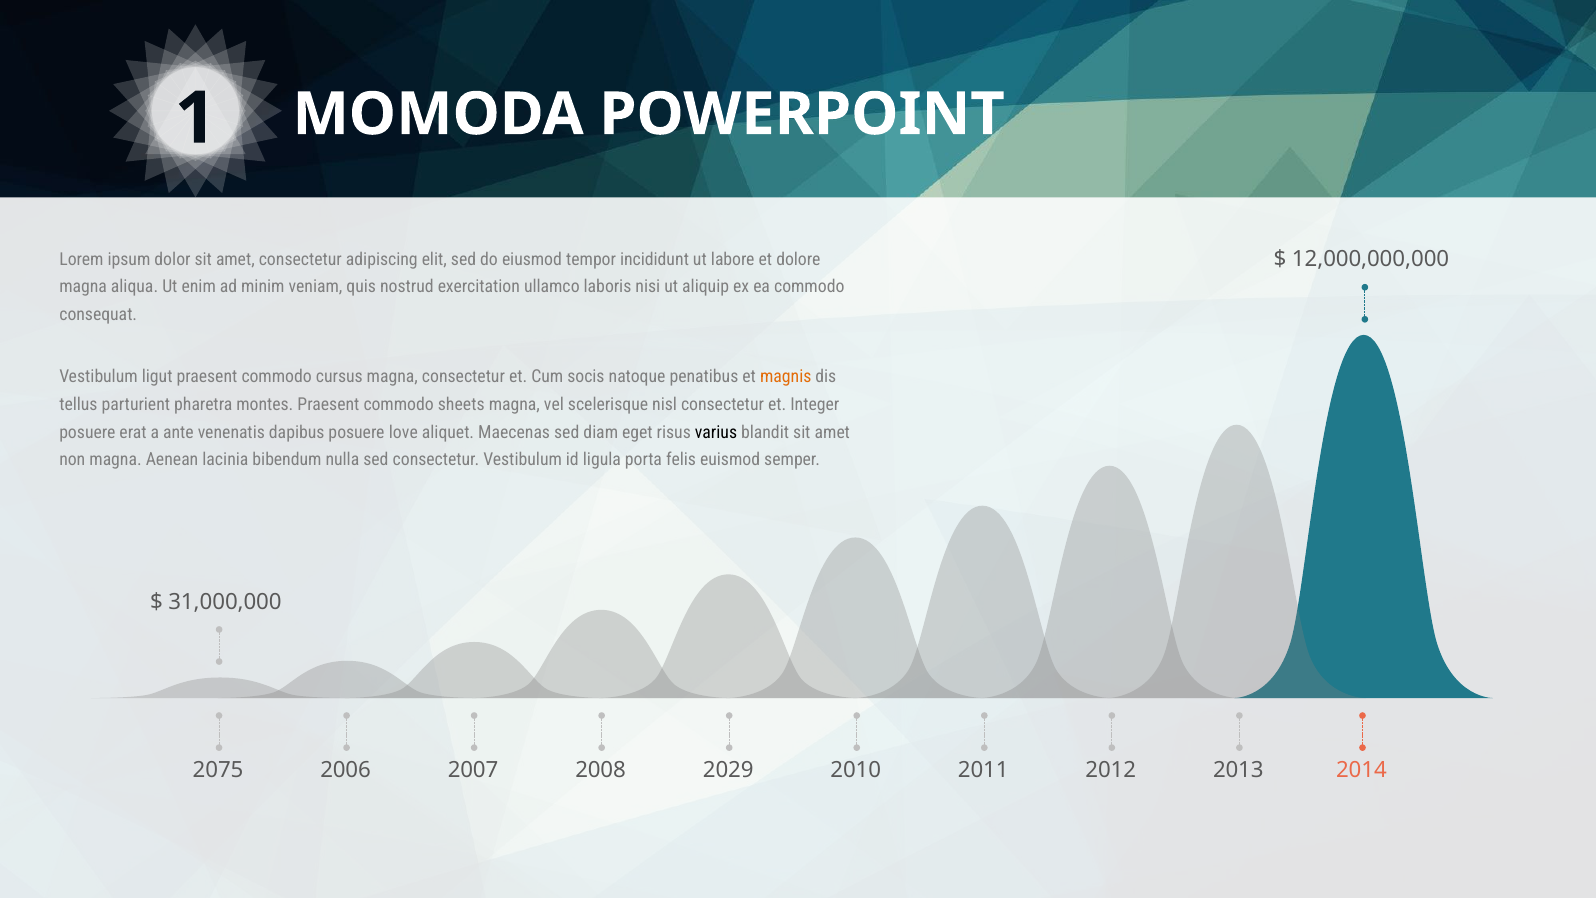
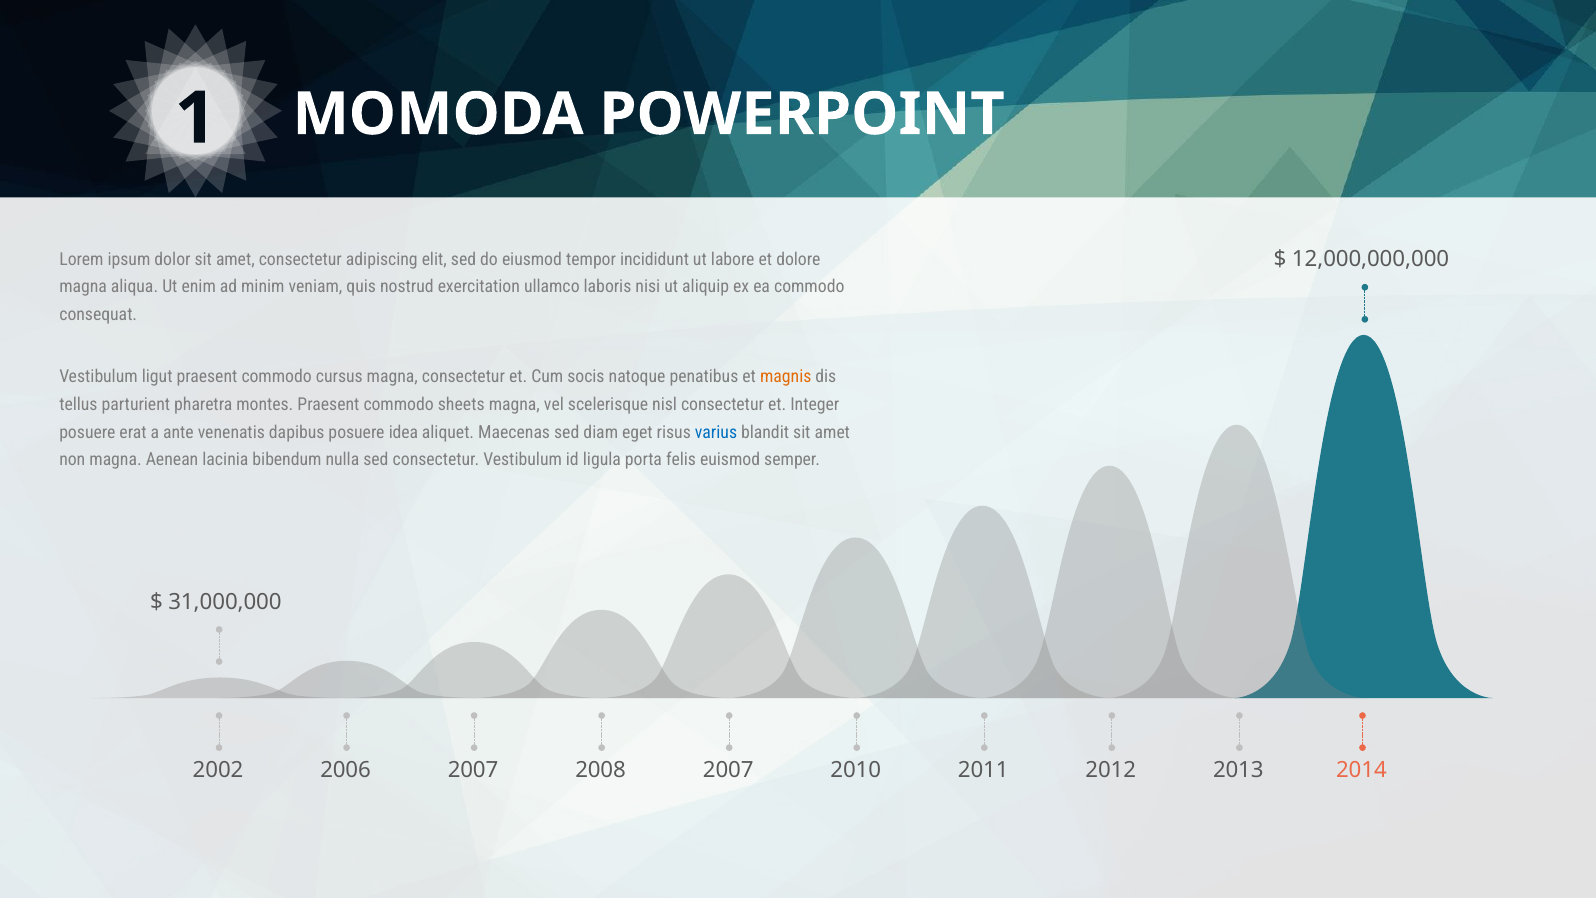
love: love -> idea
varius colour: black -> blue
2075: 2075 -> 2002
2008 2029: 2029 -> 2007
